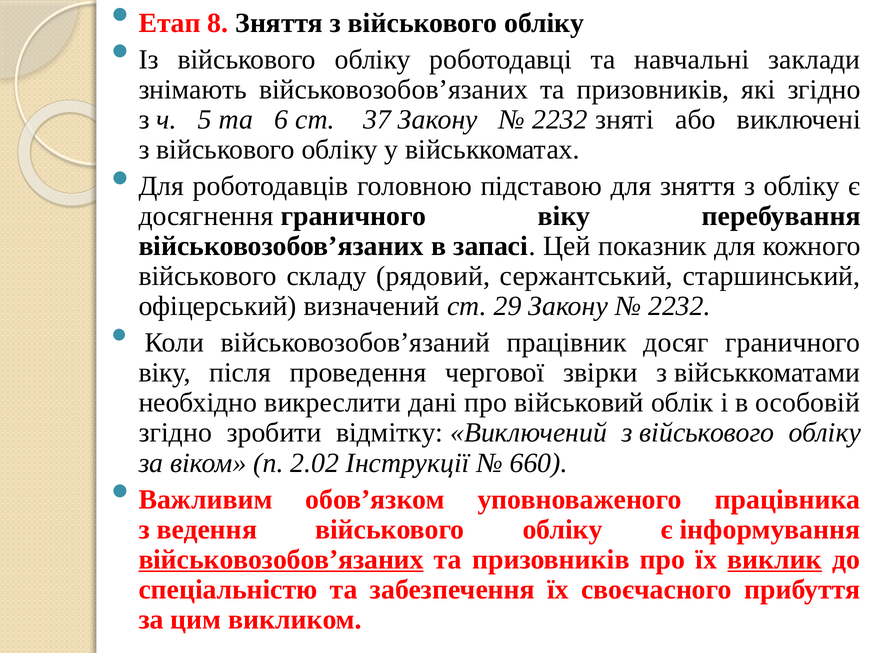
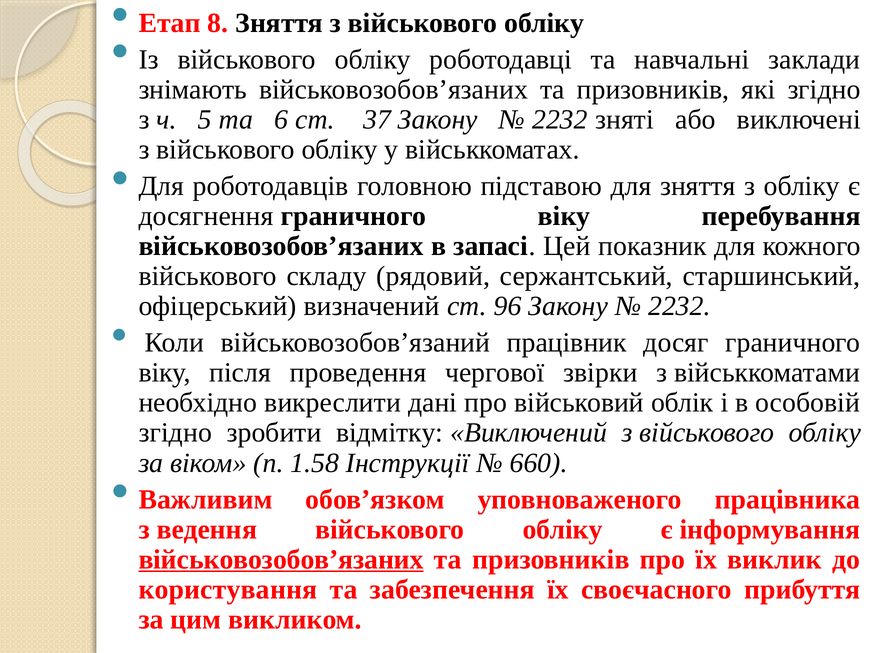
29: 29 -> 96
2.02: 2.02 -> 1.58
виклик underline: present -> none
спеціальністю: спеціальністю -> користування
